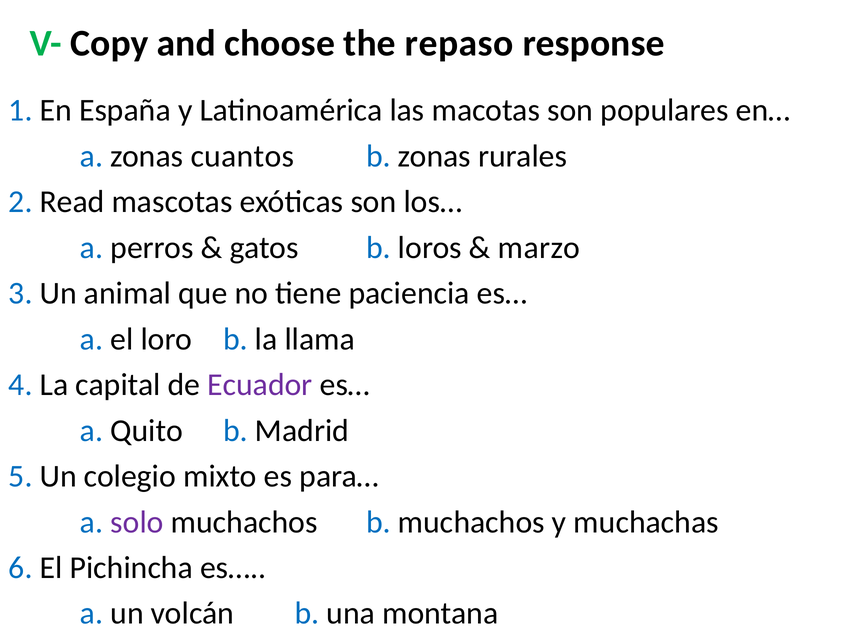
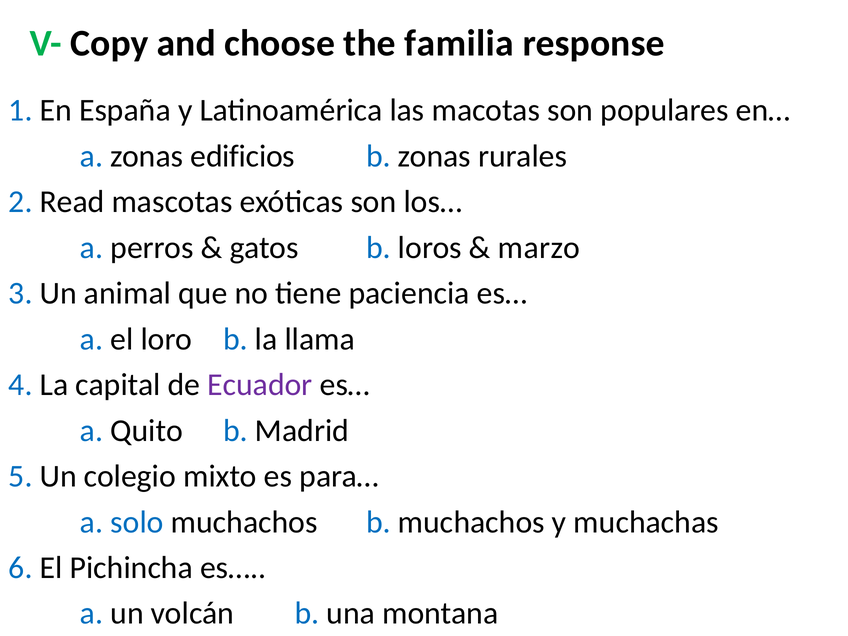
repaso: repaso -> familia
cuantos: cuantos -> edificios
solo colour: purple -> blue
